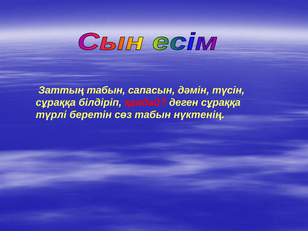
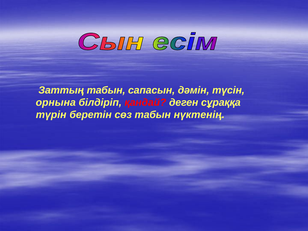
сұраққа at (56, 102): сұраққа -> орнына
түрлі: түрлі -> түрін
